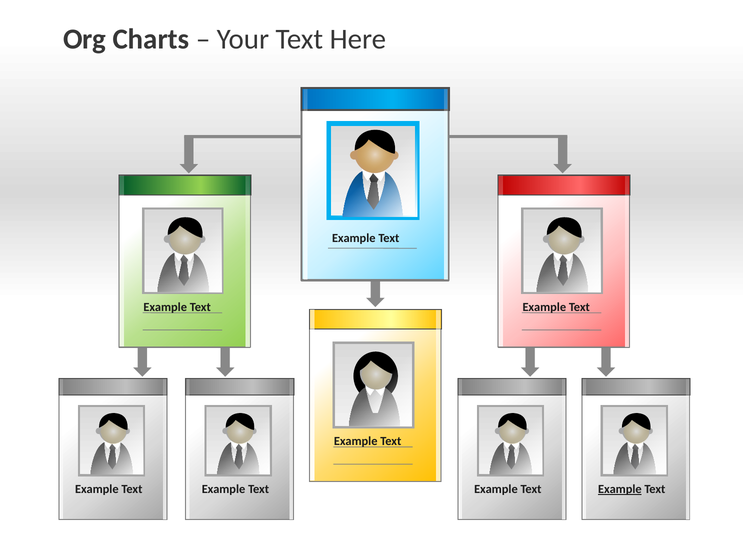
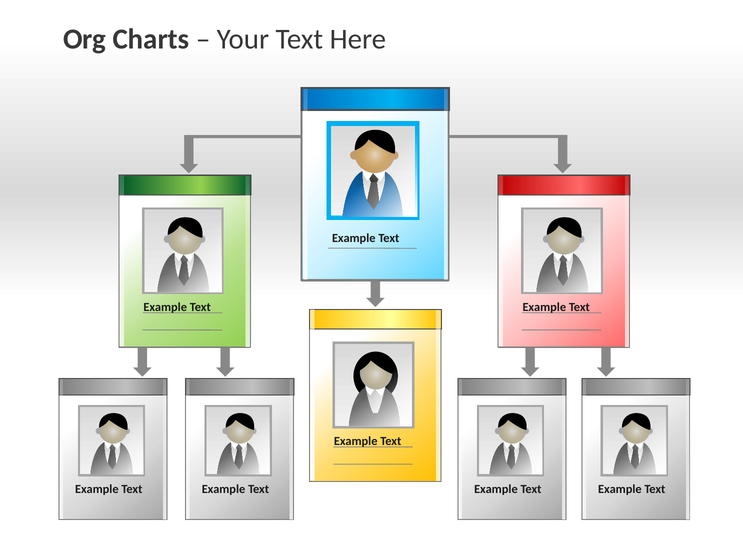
Example at (620, 489) underline: present -> none
